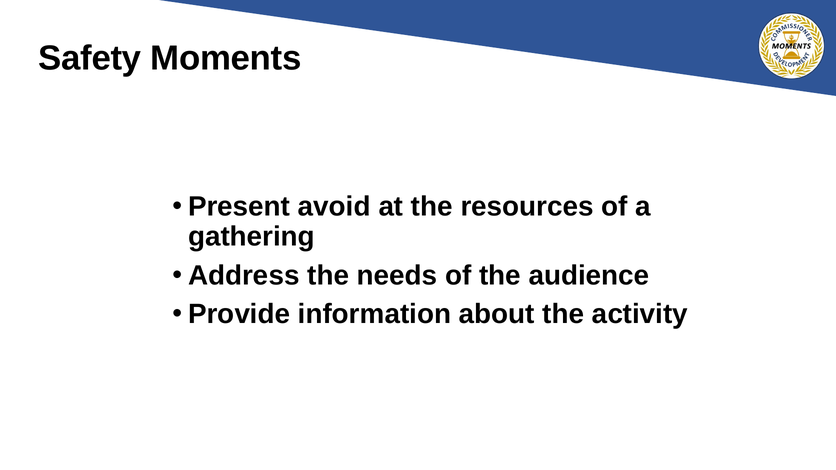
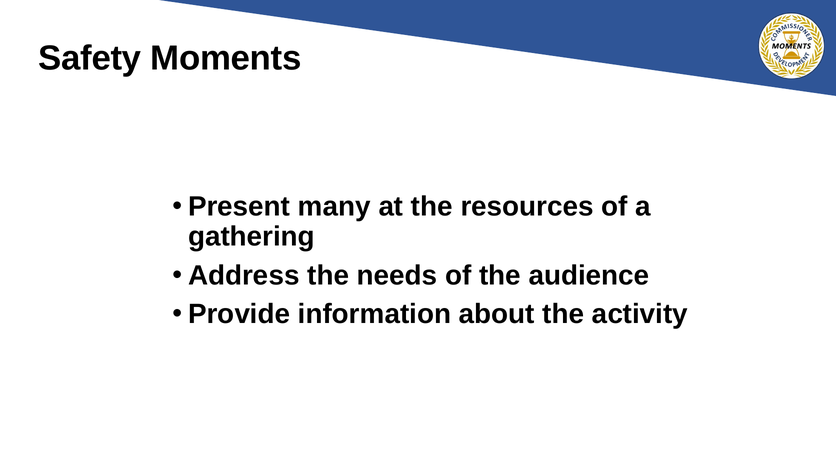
avoid: avoid -> many
